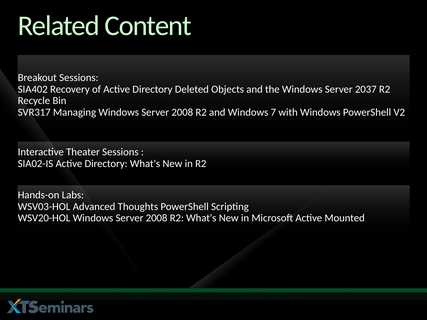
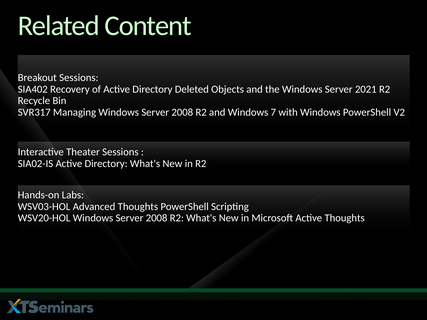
2037: 2037 -> 2021
Active Mounted: Mounted -> Thoughts
